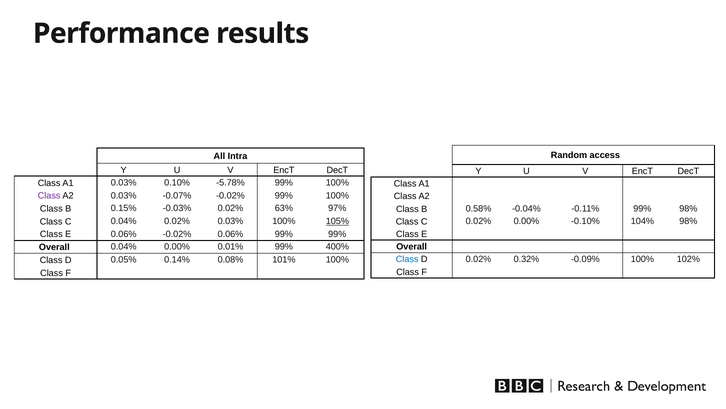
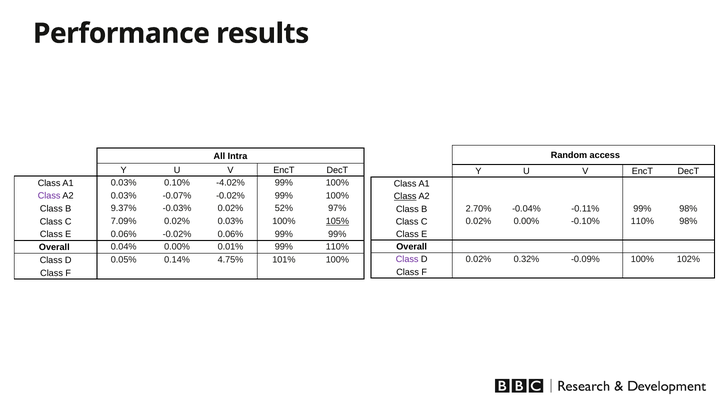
-5.78%: -5.78% -> -4.02%
Class at (405, 196) underline: none -> present
0.15%: 0.15% -> 9.37%
63%: 63% -> 52%
0.58%: 0.58% -> 2.70%
C 0.04%: 0.04% -> 7.09%
-0.10% 104%: 104% -> 110%
99% 400%: 400% -> 110%
Class at (407, 259) colour: blue -> purple
0.08%: 0.08% -> 4.75%
